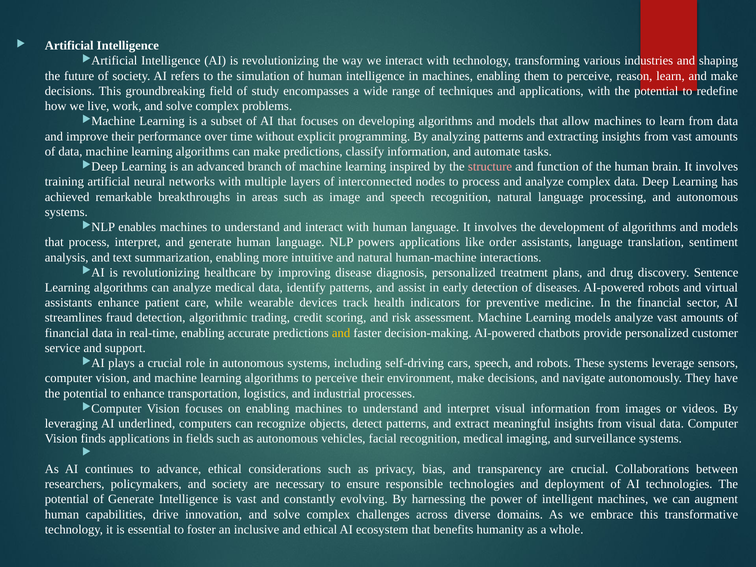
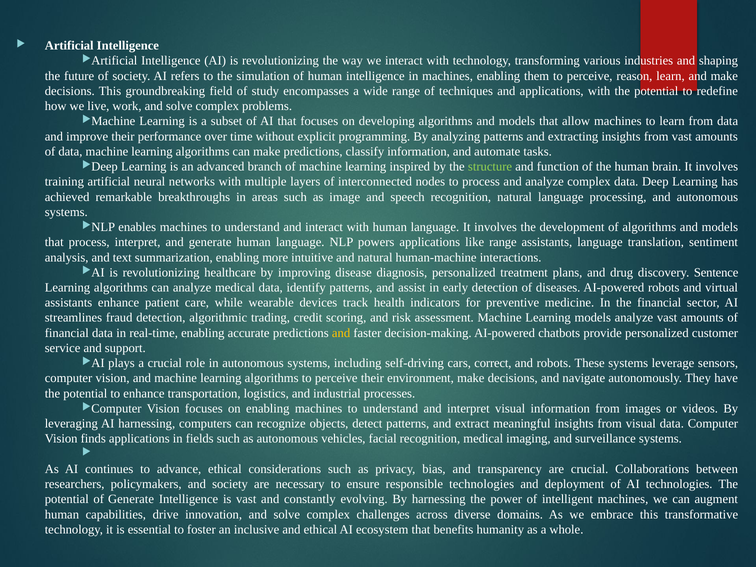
structure colour: pink -> light green
like order: order -> range
cars speech: speech -> correct
AI underlined: underlined -> harnessing
